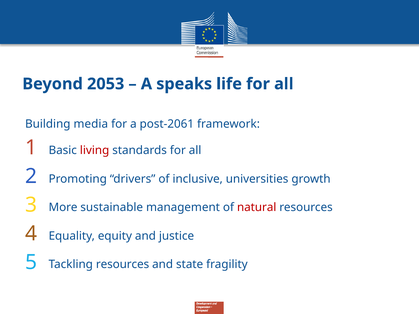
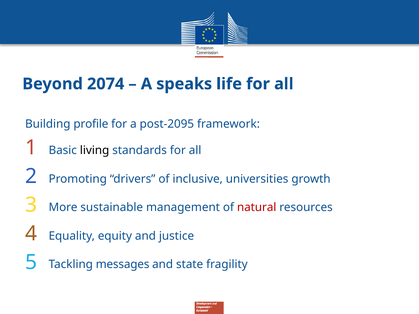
2053: 2053 -> 2074
media: media -> profile
post-2061: post-2061 -> post-2095
living colour: red -> black
Tackling resources: resources -> messages
